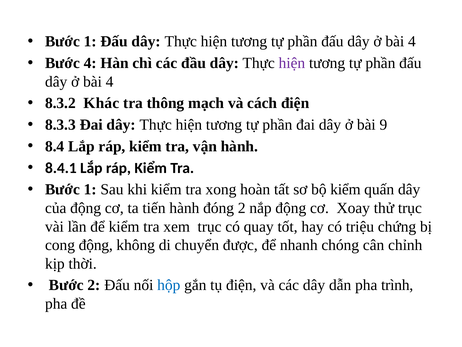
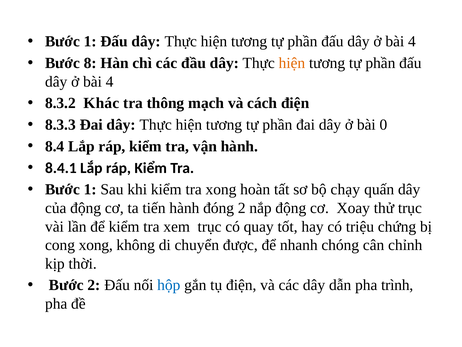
Bước 4: 4 -> 8
hiện at (292, 63) colour: purple -> orange
9: 9 -> 0
bộ kiểm: kiểm -> chạy
cong động: động -> xong
